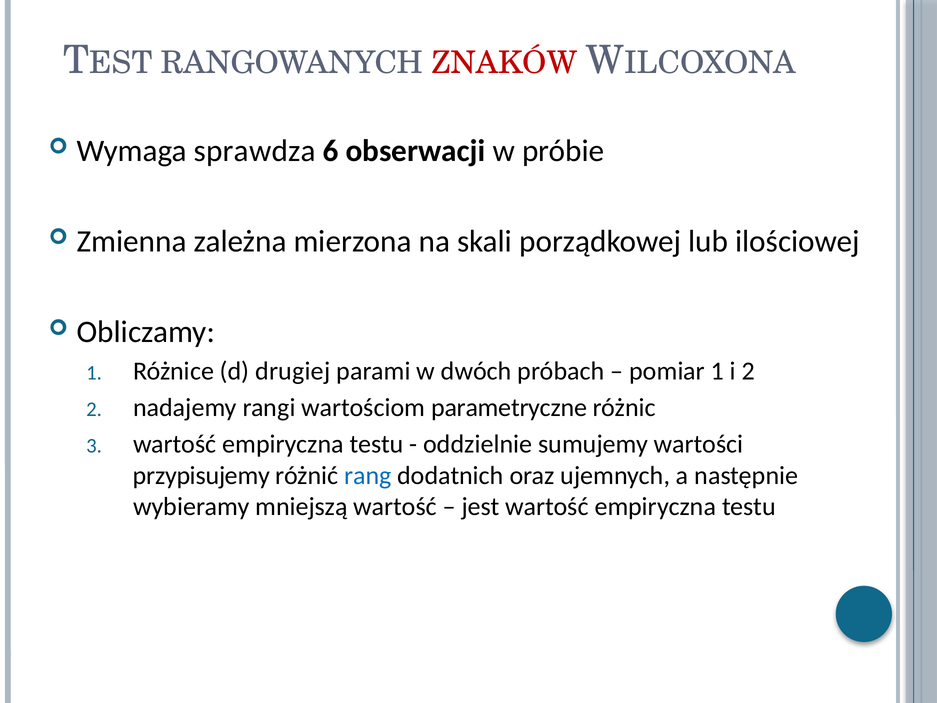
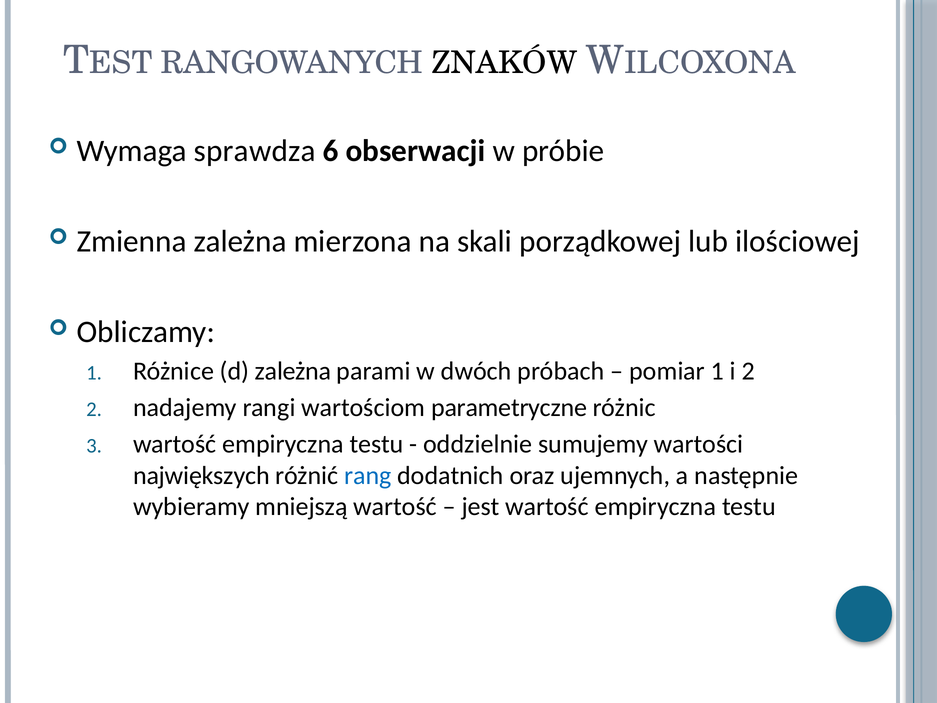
ZNAKÓW colour: red -> black
d drugiej: drugiej -> zależna
przypisujemy: przypisujemy -> największych
